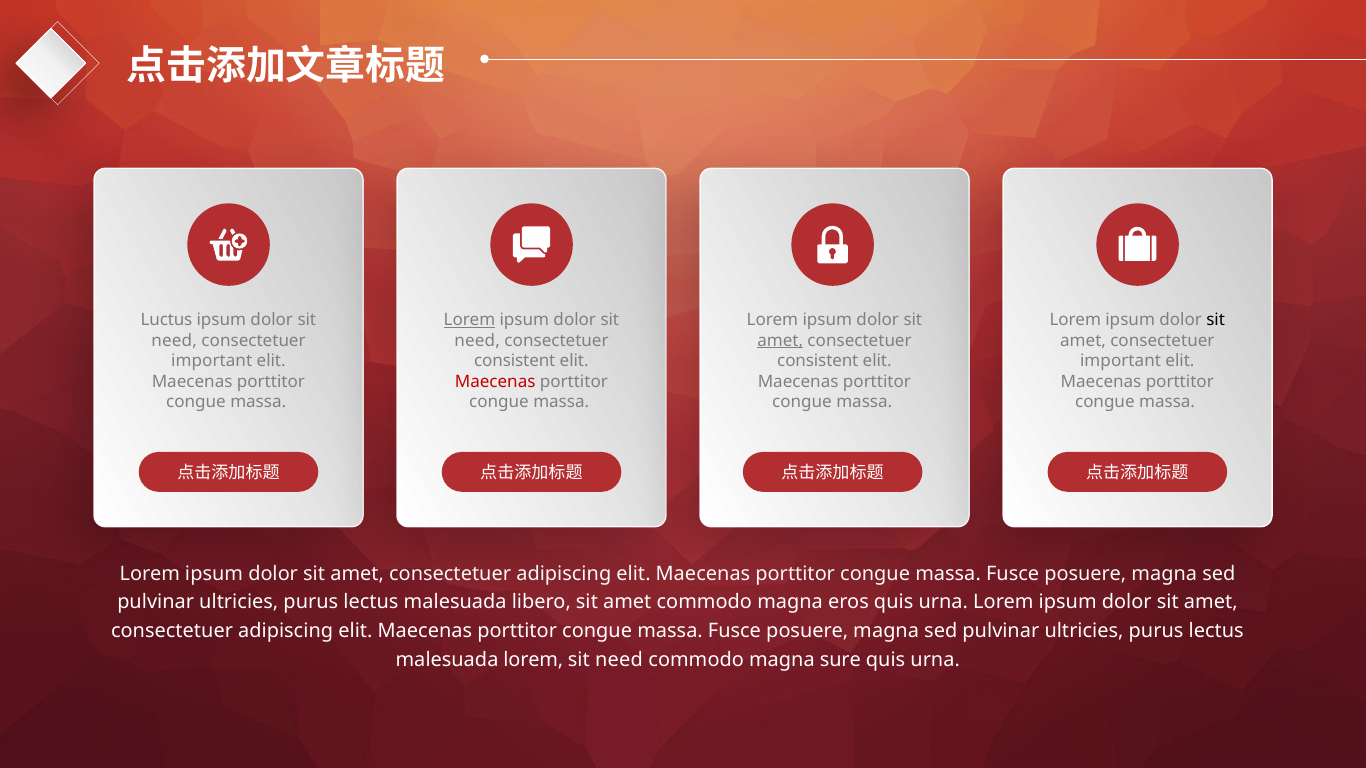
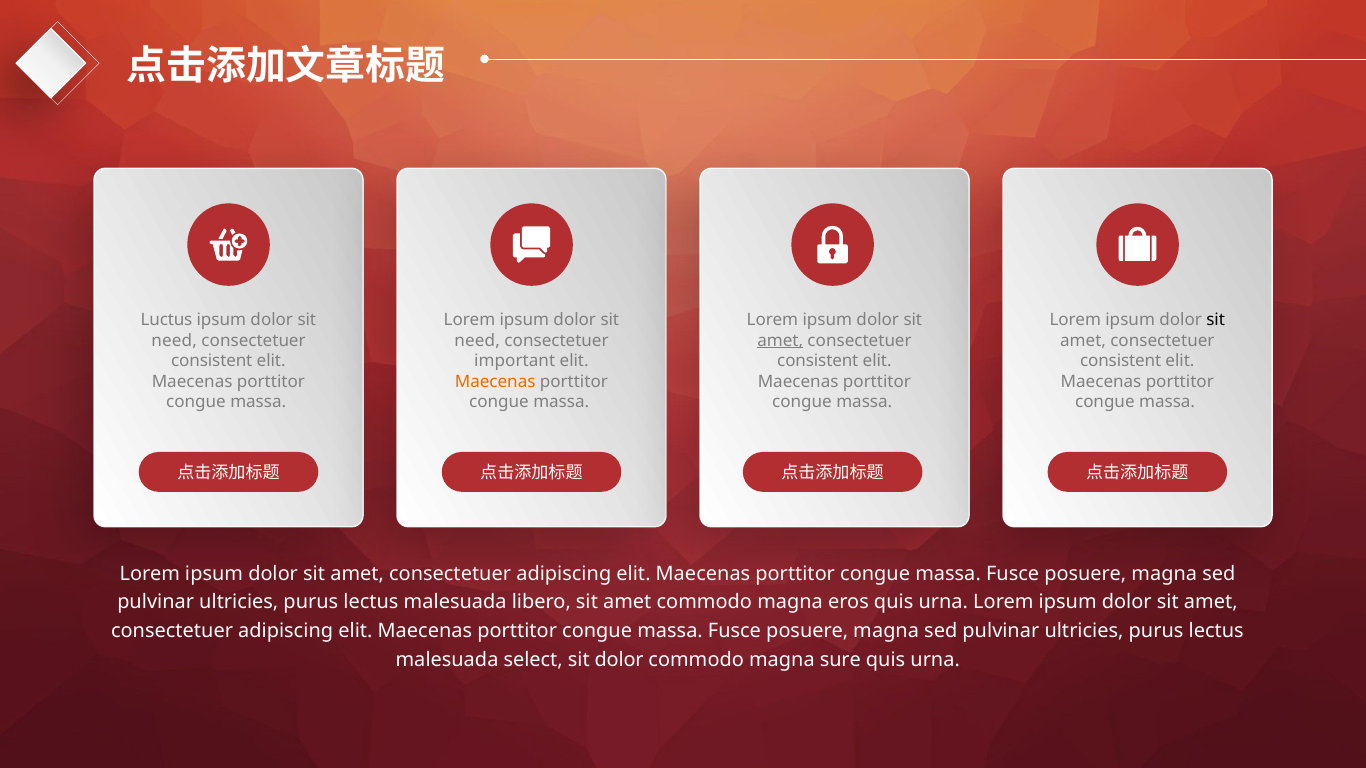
Lorem at (469, 320) underline: present -> none
important at (212, 361): important -> consistent
consistent at (515, 361): consistent -> important
important at (1121, 361): important -> consistent
Maecenas at (495, 382) colour: red -> orange
malesuada lorem: lorem -> select
need at (619, 660): need -> dolor
